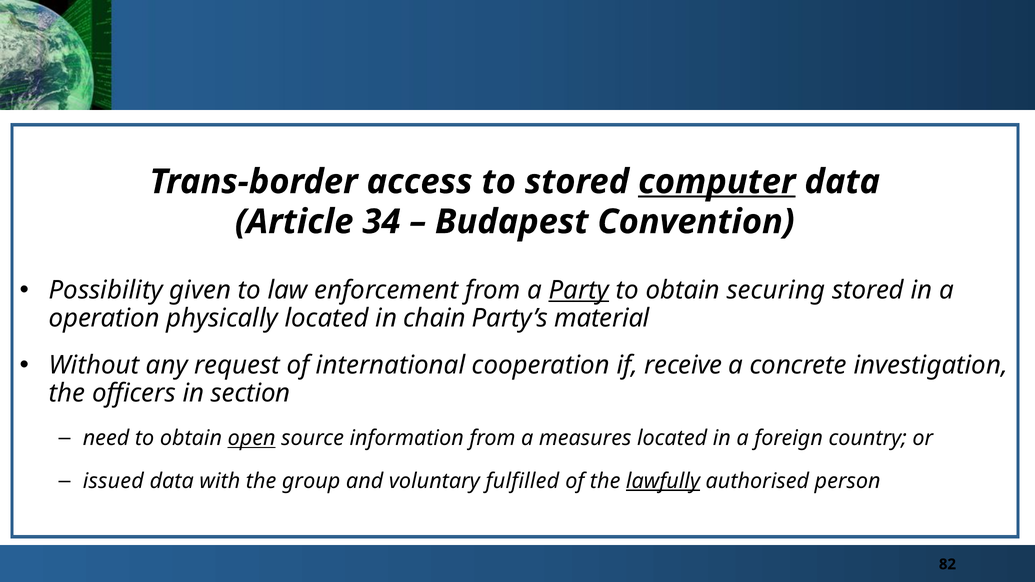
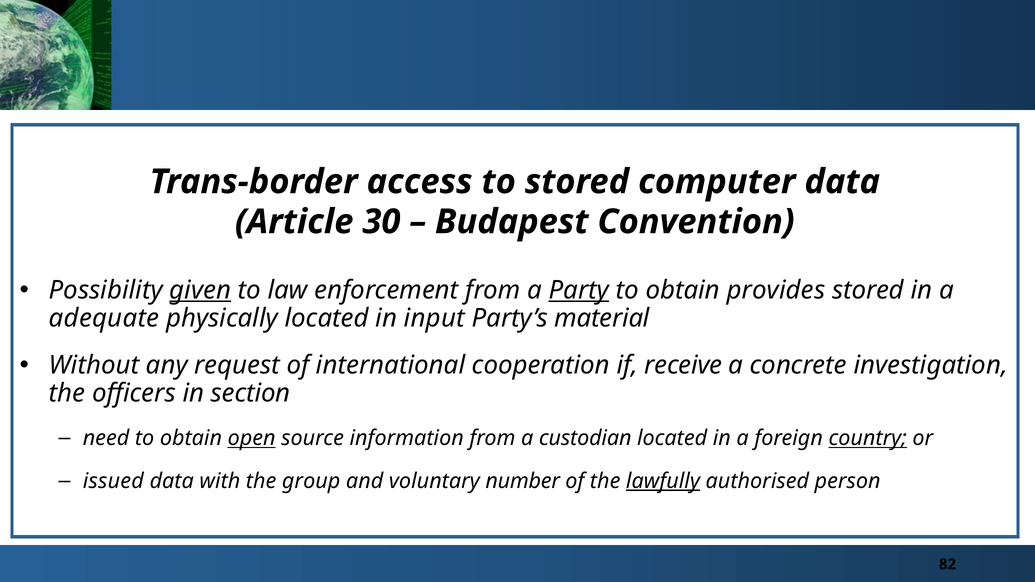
computer underline: present -> none
34: 34 -> 30
given underline: none -> present
securing: securing -> provides
operation: operation -> adequate
chain: chain -> input
measures: measures -> custodian
country underline: none -> present
fulfilled: fulfilled -> number
